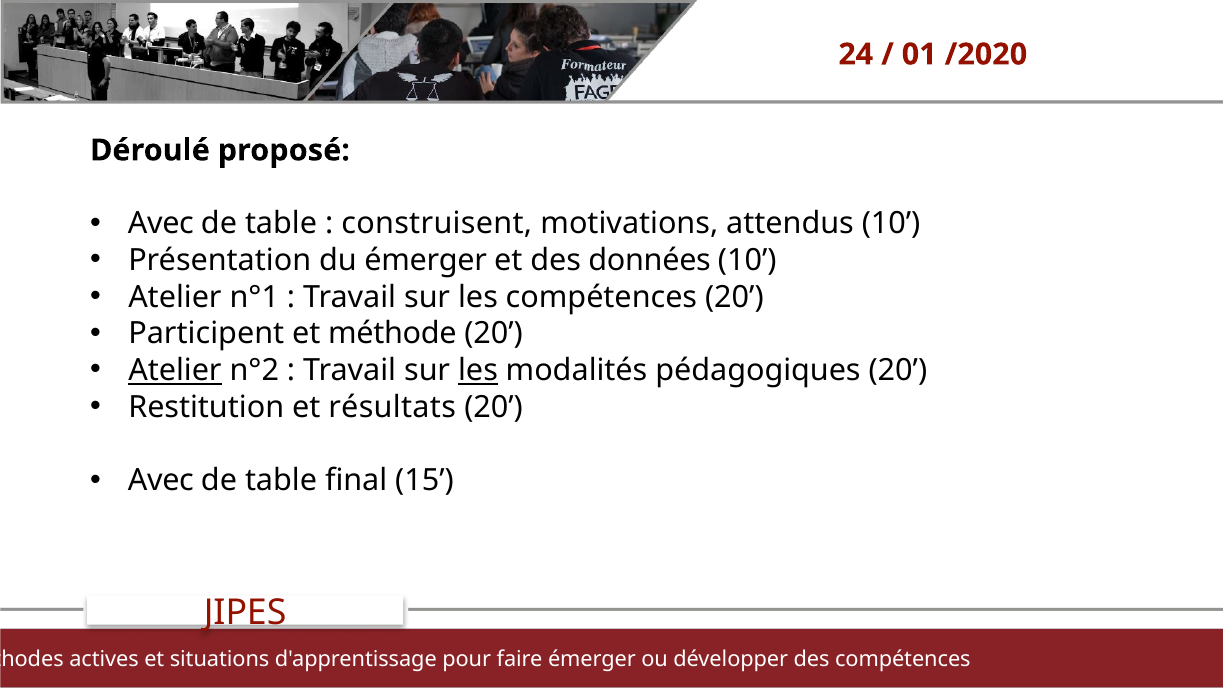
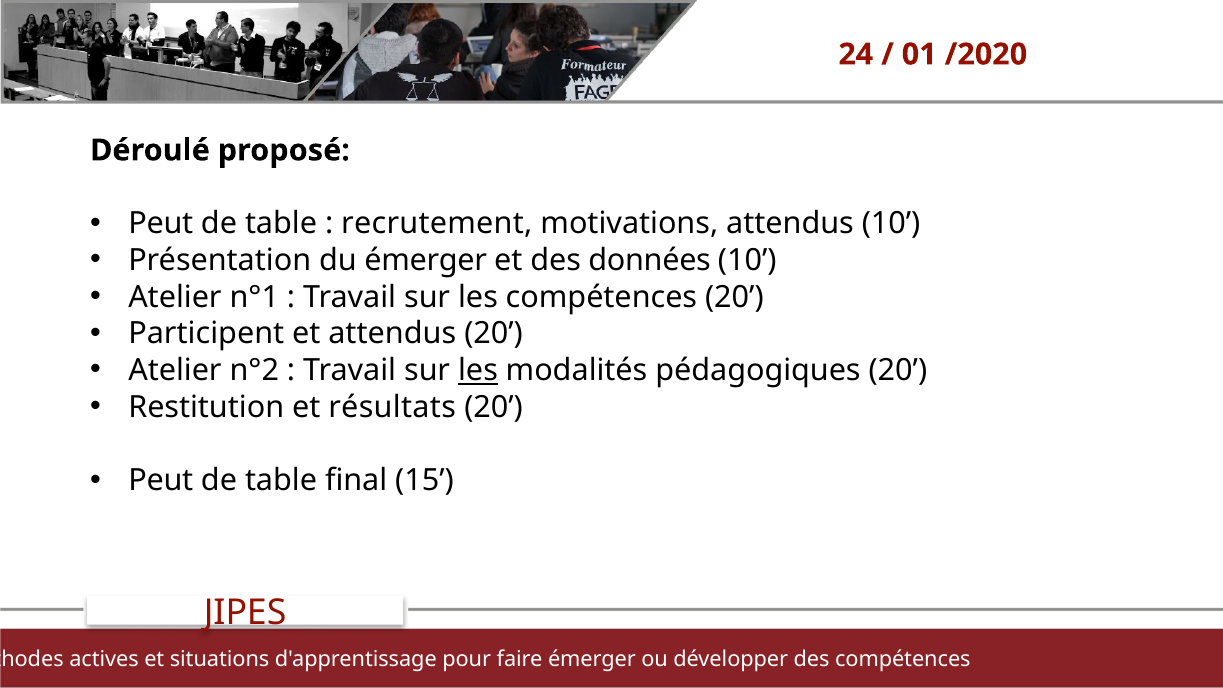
Avec at (161, 224): Avec -> Peut
construisent: construisent -> recrutement
et méthode: méthode -> attendus
Atelier at (175, 370) underline: present -> none
Avec at (161, 481): Avec -> Peut
